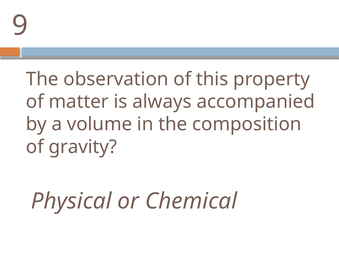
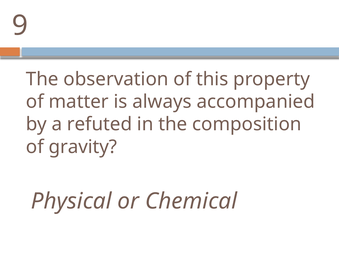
volume: volume -> refuted
